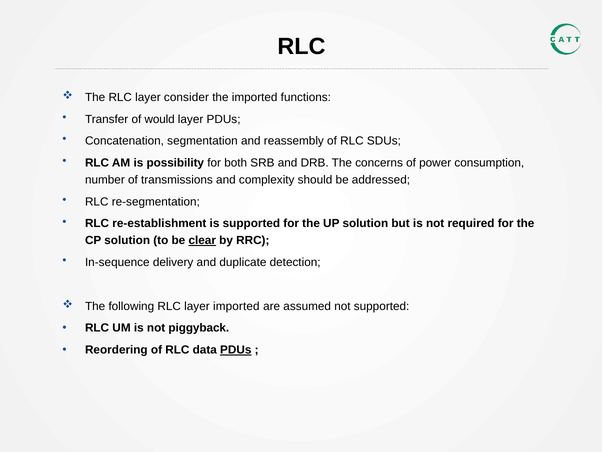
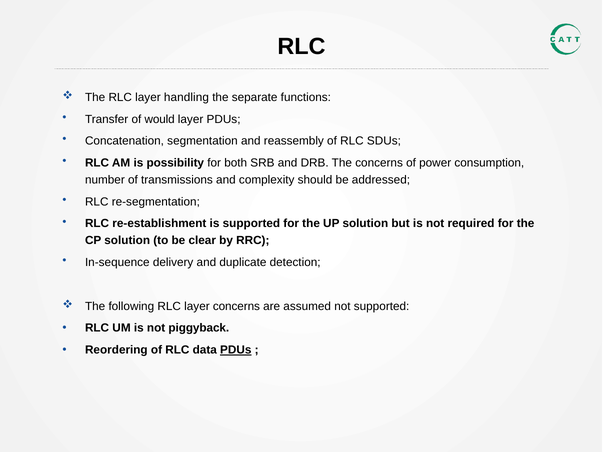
consider: consider -> handling
the imported: imported -> separate
clear underline: present -> none
layer imported: imported -> concerns
